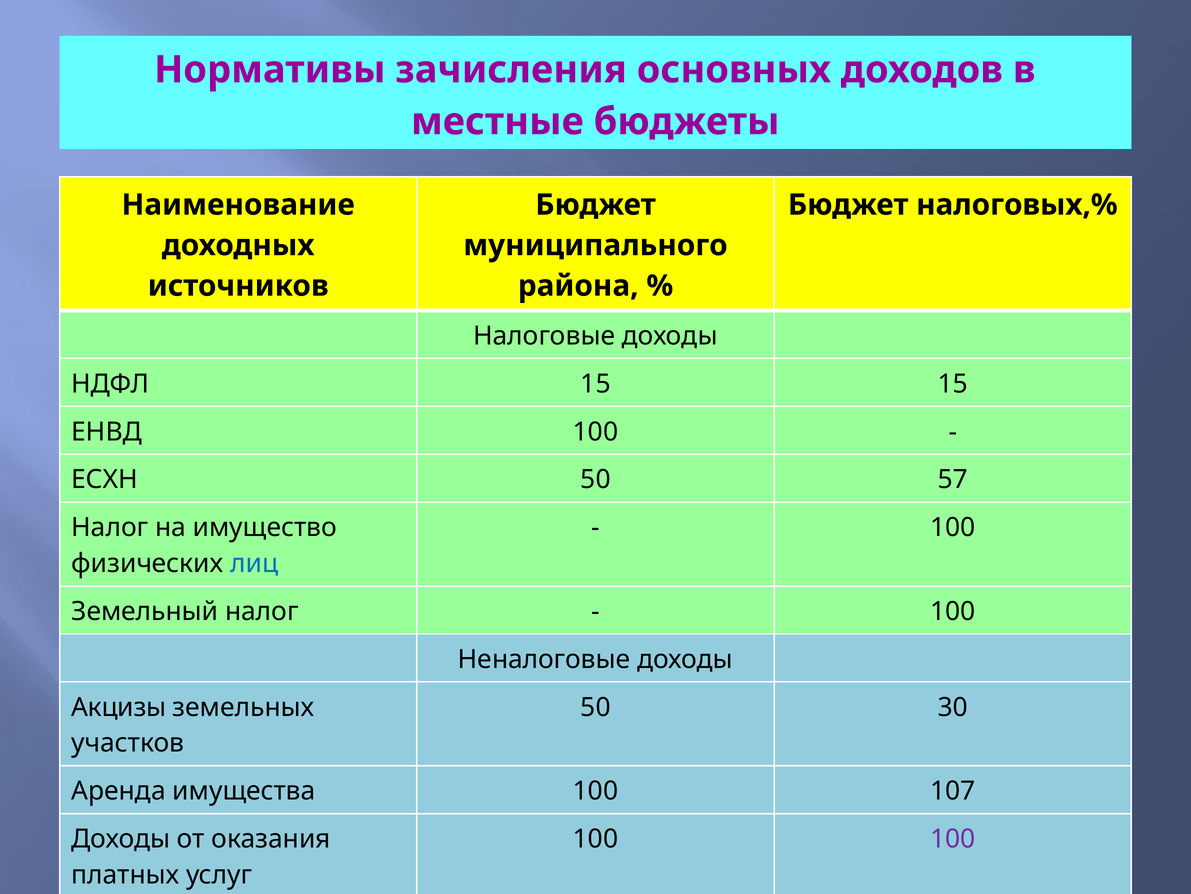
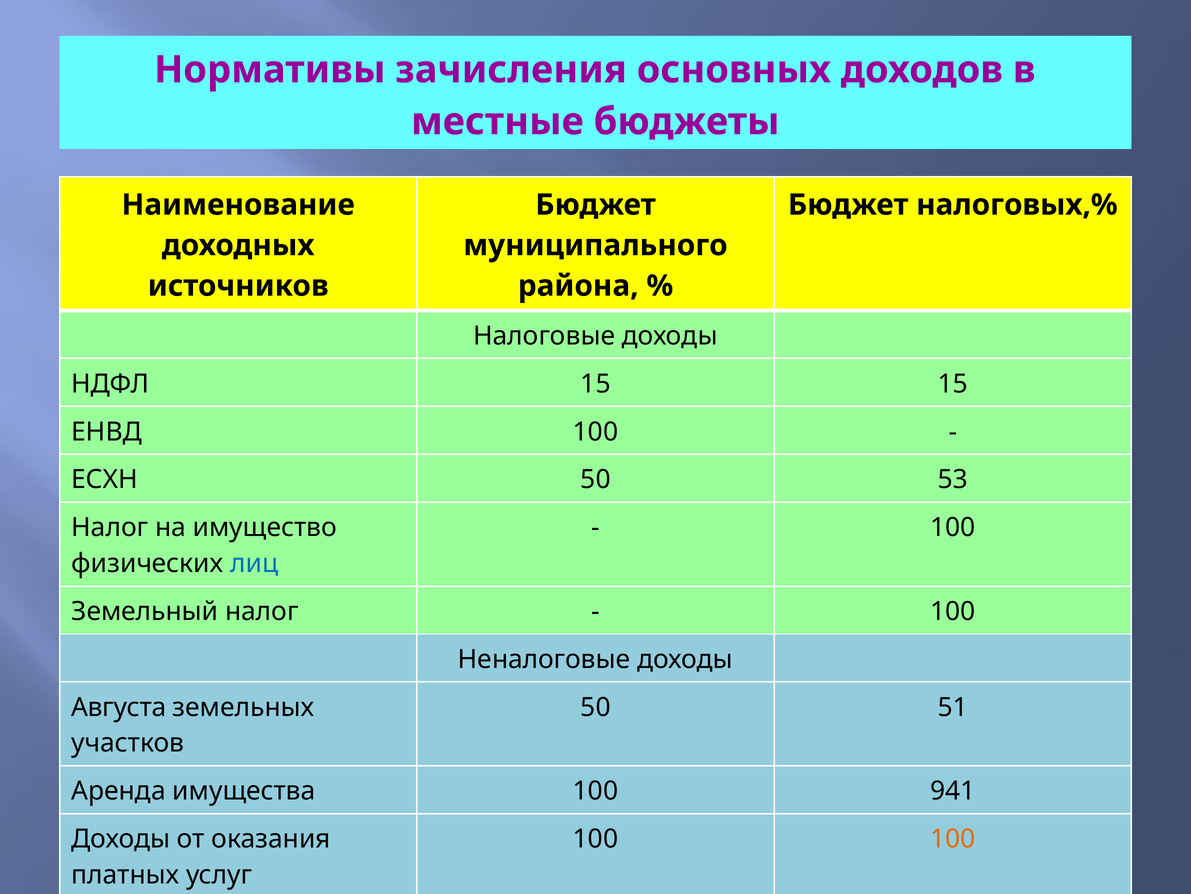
57: 57 -> 53
Акцизы: Акцизы -> Августа
30: 30 -> 51
107: 107 -> 941
100 at (953, 838) colour: purple -> orange
